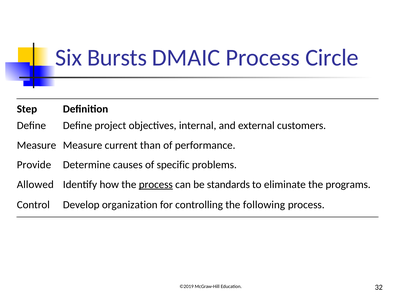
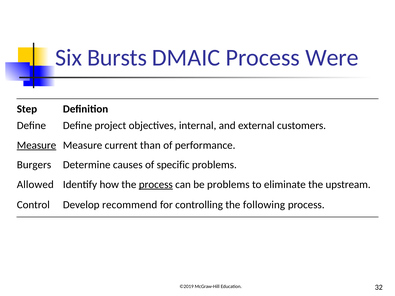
Circle: Circle -> Were
Measure at (37, 145) underline: none -> present
Provide: Provide -> Burgers
be standards: standards -> problems
programs: programs -> upstream
organization: organization -> recommend
